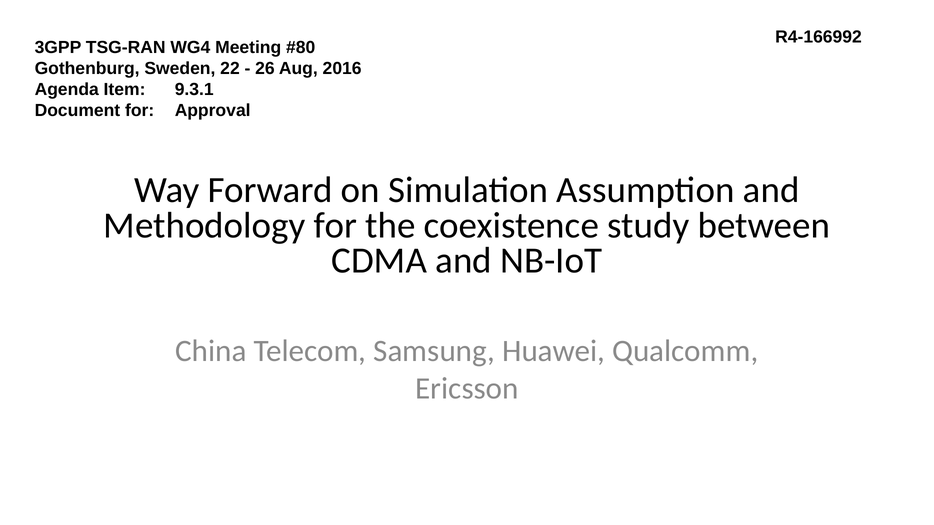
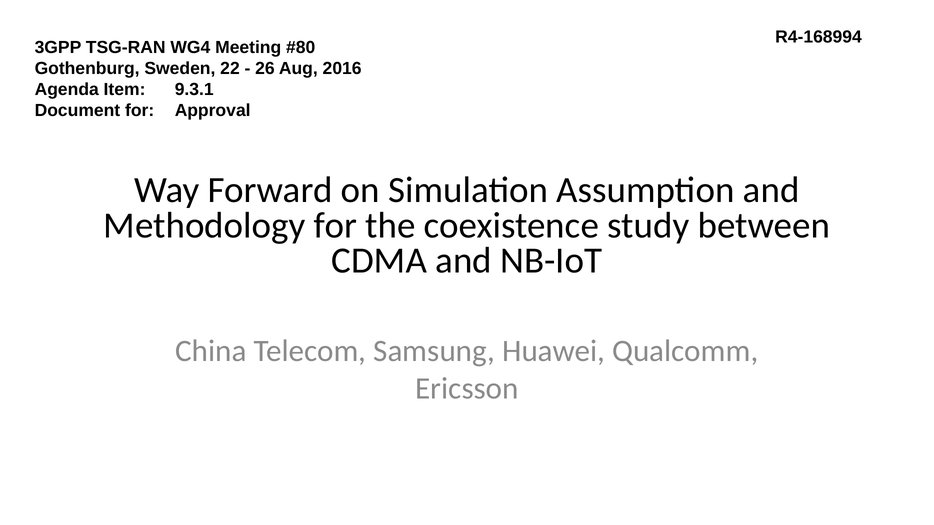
R4-166992: R4-166992 -> R4-168994
